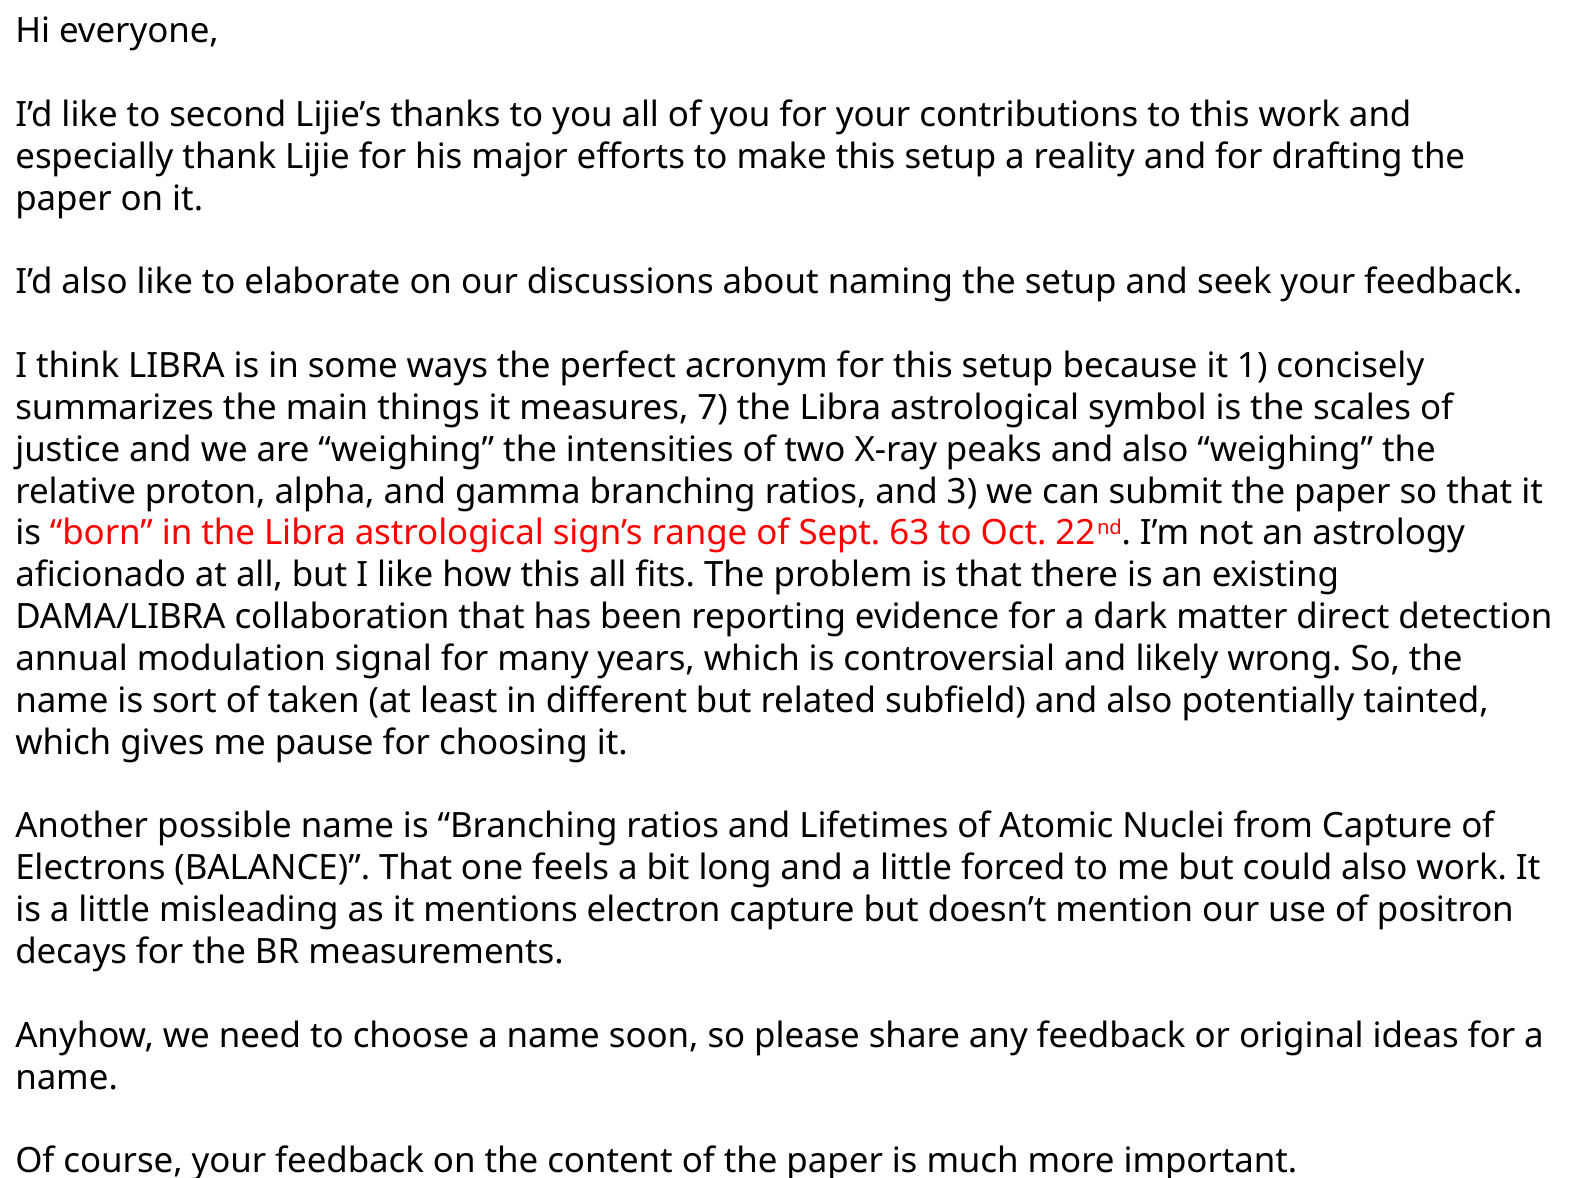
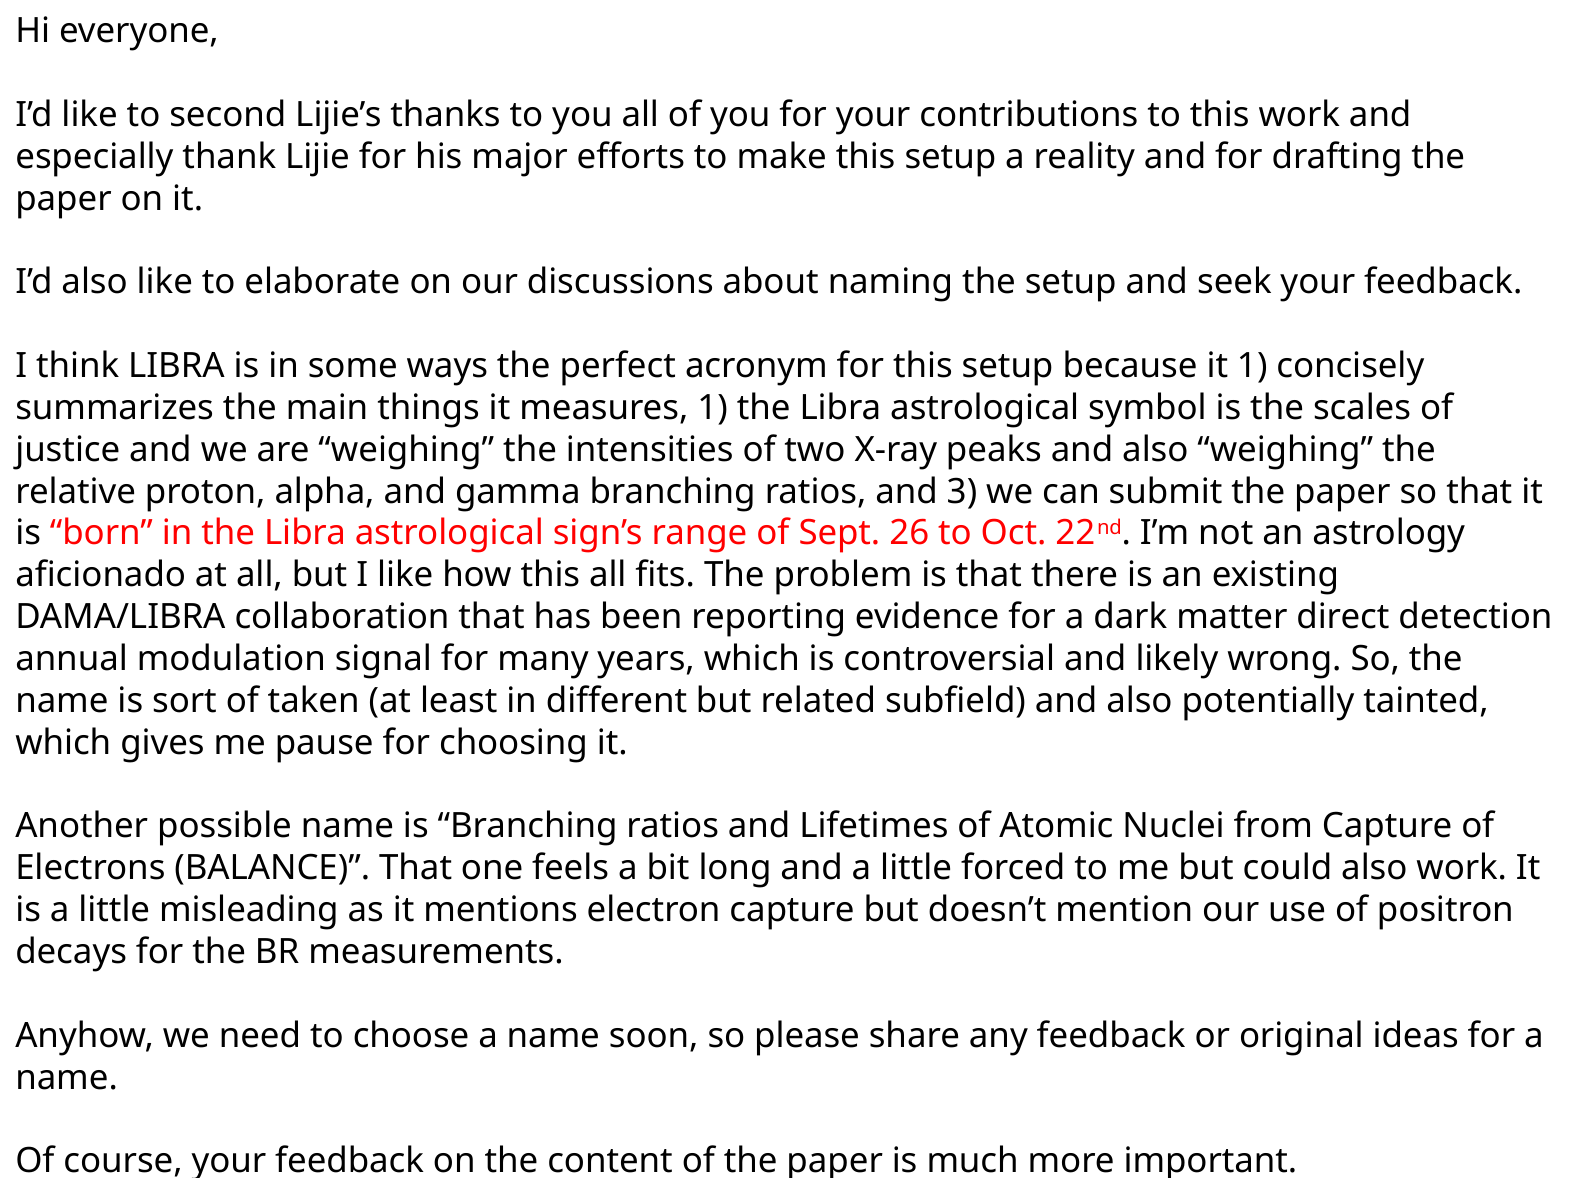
measures 7: 7 -> 1
63: 63 -> 26
